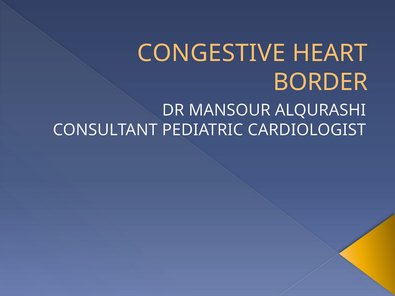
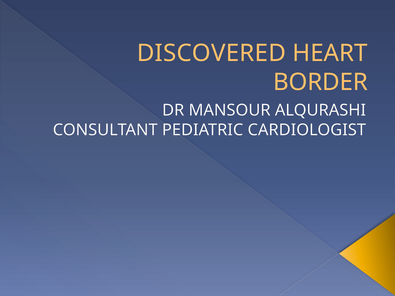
CONGESTIVE: CONGESTIVE -> DISCOVERED
